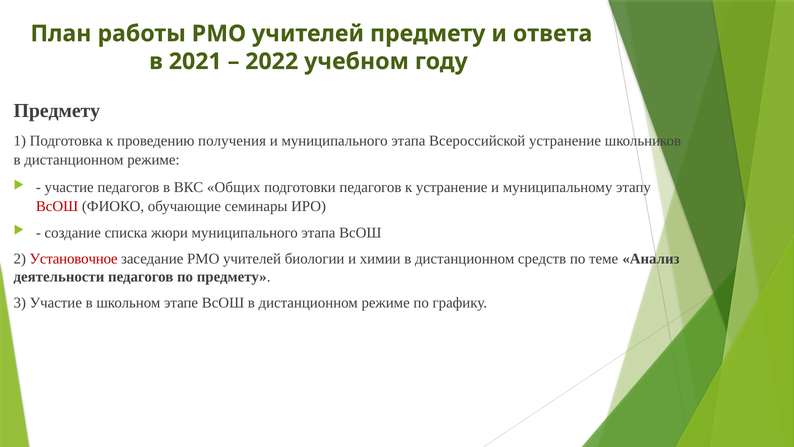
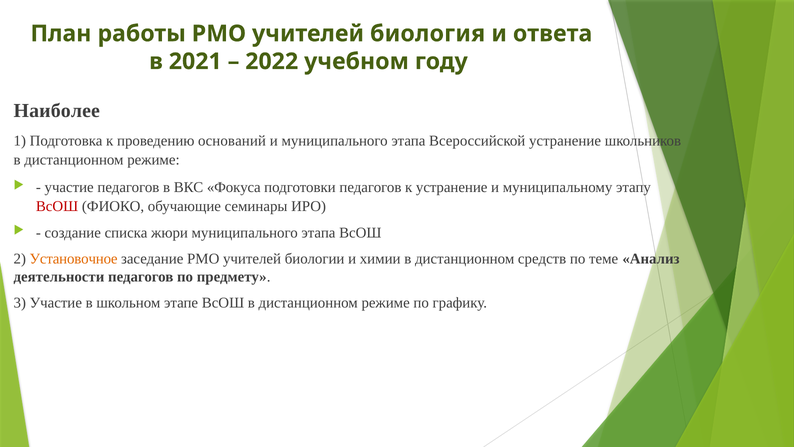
учителей предмету: предмету -> биология
Предмету at (57, 111): Предмету -> Наиболее
получения: получения -> оснований
Общих: Общих -> Фокуса
Установочное colour: red -> orange
